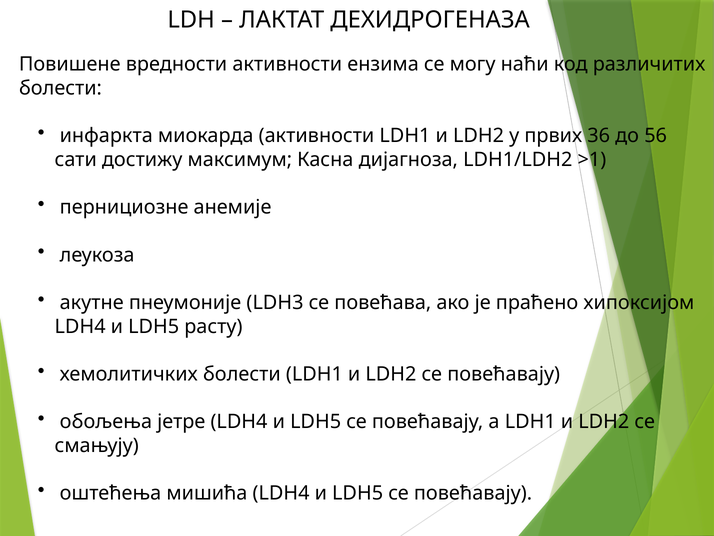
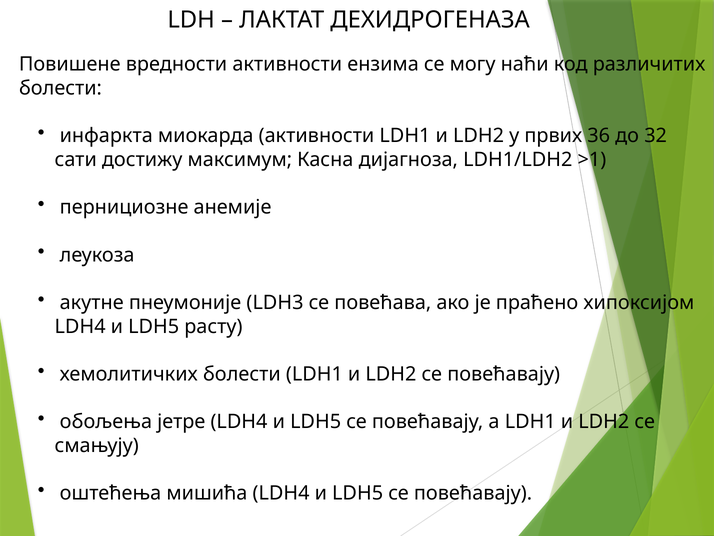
56: 56 -> 32
